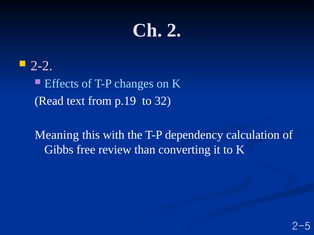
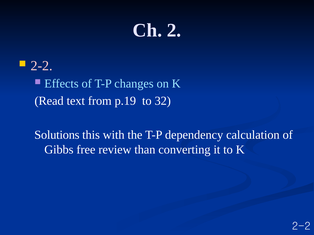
Meaning: Meaning -> Solutions
2-5 at (301, 227): 2-5 -> 2-2
